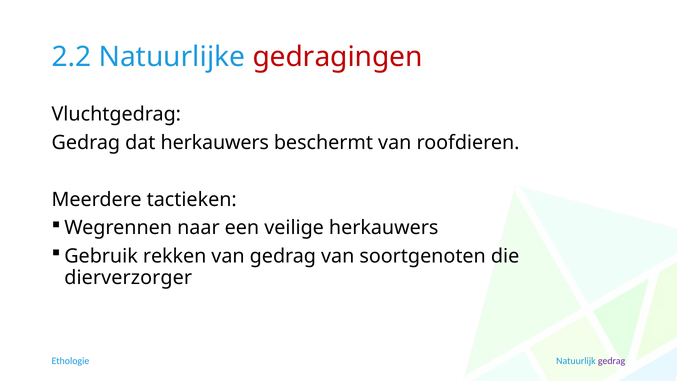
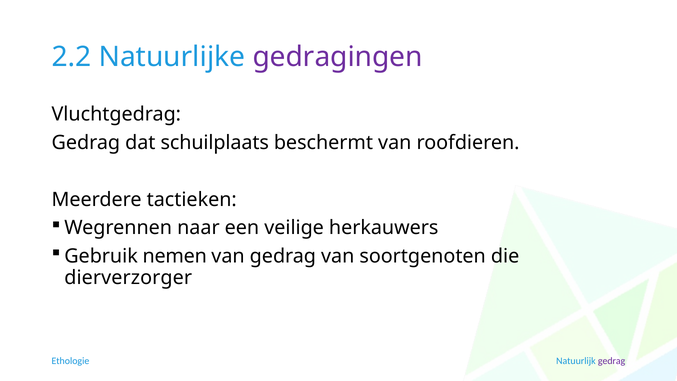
gedragingen colour: red -> purple
dat herkauwers: herkauwers -> schuilplaats
rekken: rekken -> nemen
